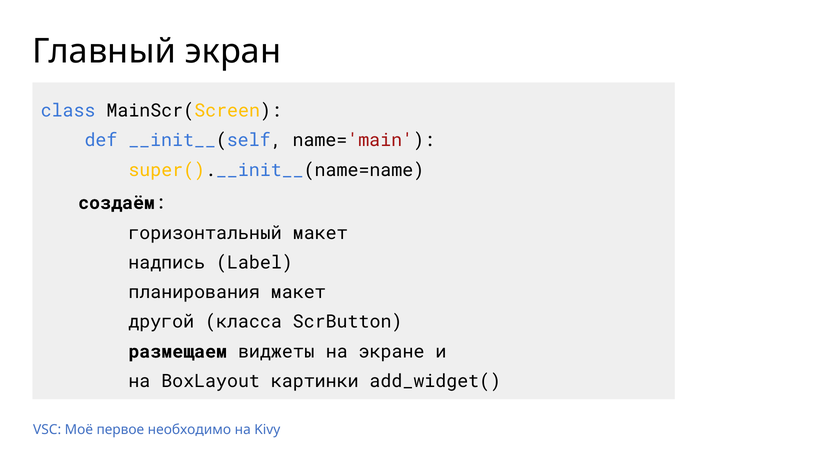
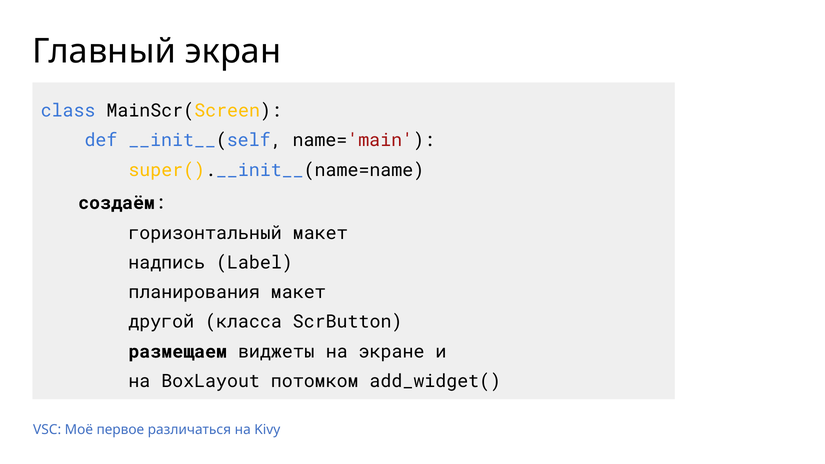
картинки: картинки -> потомком
необходимо: необходимо -> различаться
